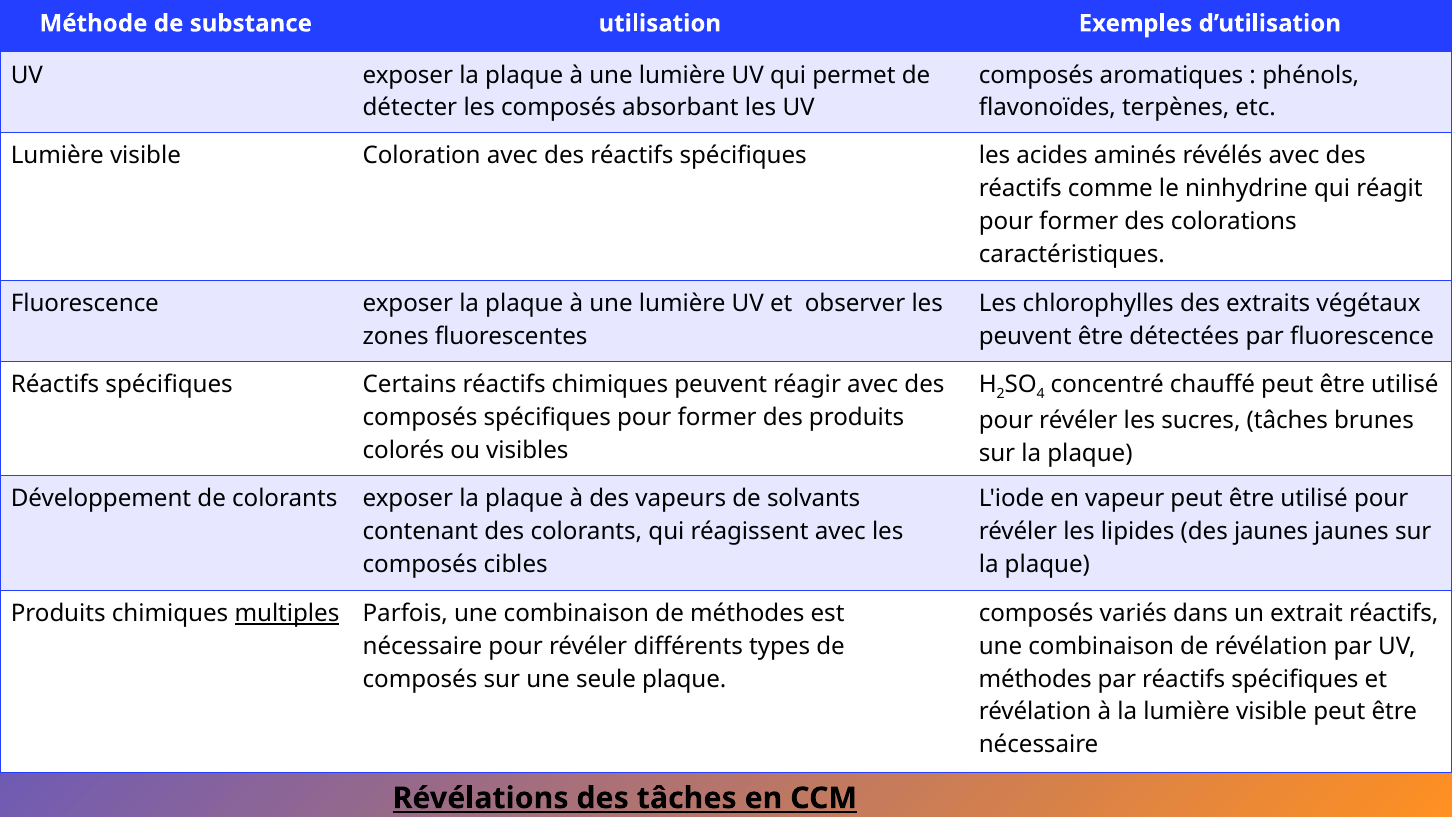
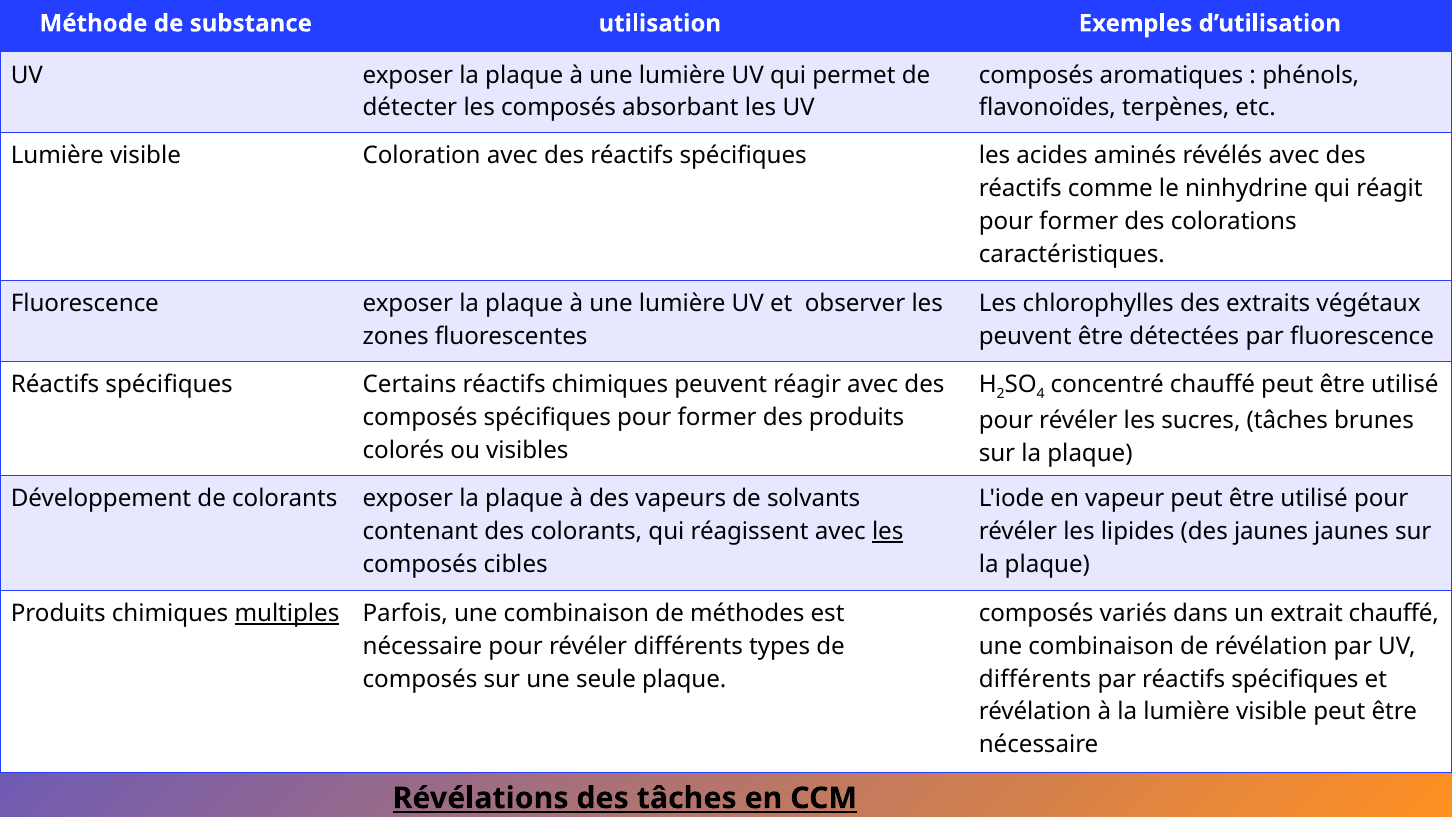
les at (888, 532) underline: none -> present
extrait réactifs: réactifs -> chauffé
méthodes at (1035, 679): méthodes -> différents
